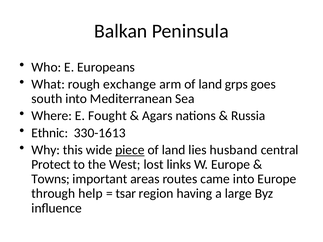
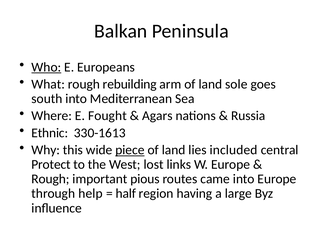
Who underline: none -> present
exchange: exchange -> rebuilding
grps: grps -> sole
husband: husband -> included
Towns at (51, 179): Towns -> Rough
areas: areas -> pious
tsar: tsar -> half
